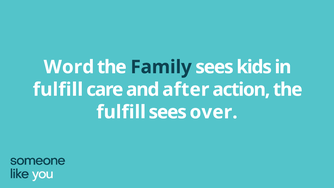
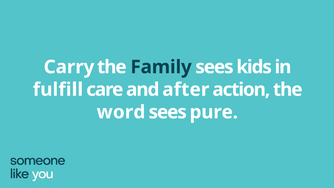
Word: Word -> Carry
fulfill at (121, 112): fulfill -> word
over: over -> pure
